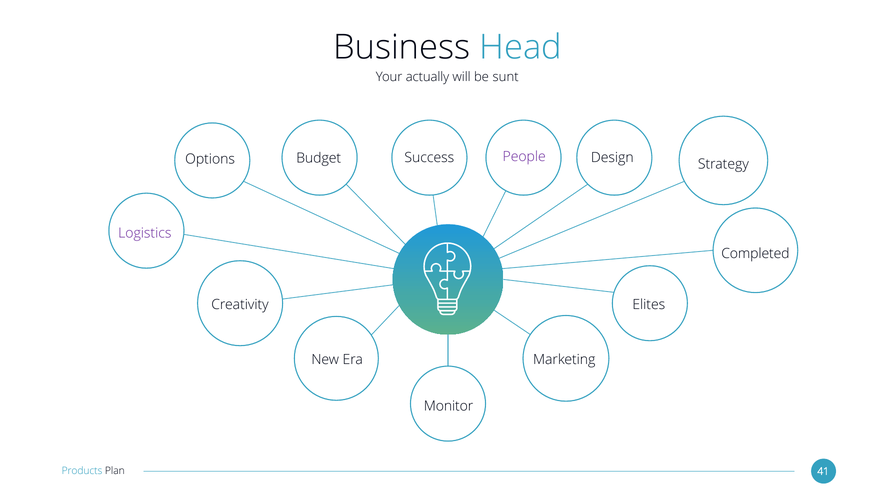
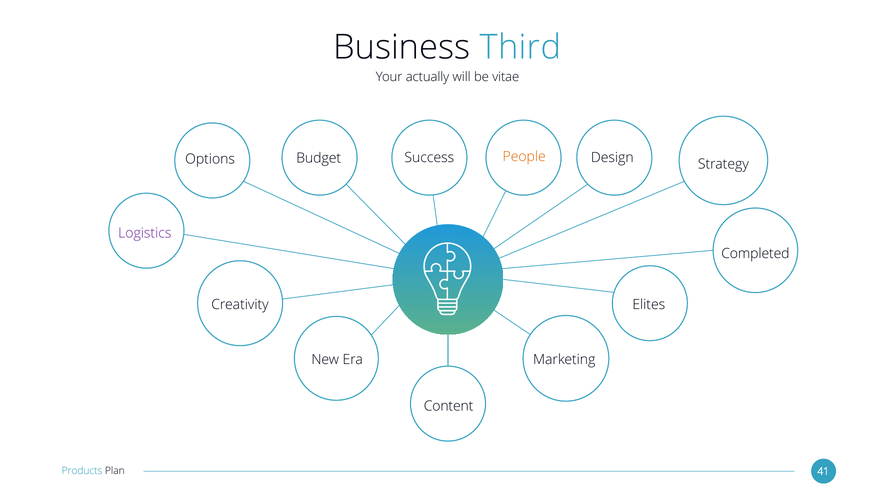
Head: Head -> Third
sunt: sunt -> vitae
People colour: purple -> orange
Monitor: Monitor -> Content
